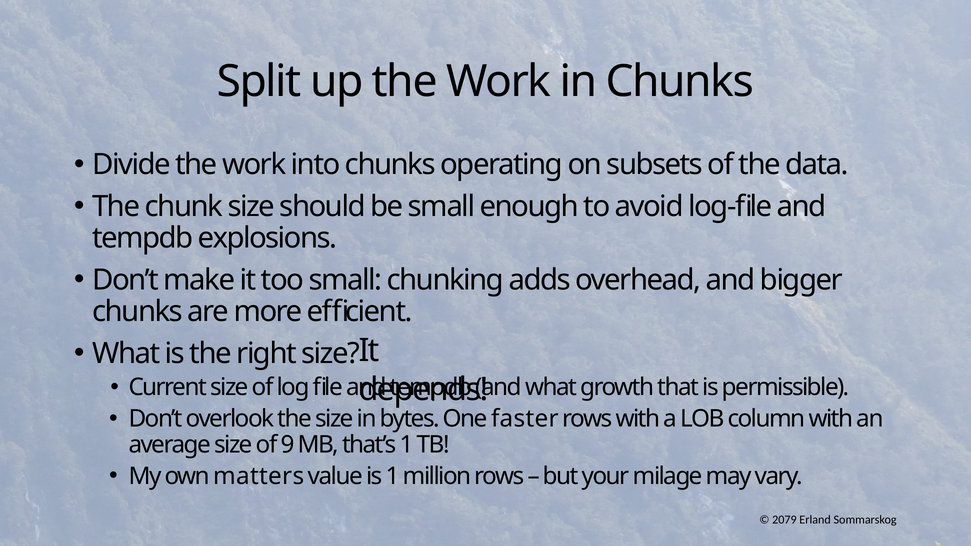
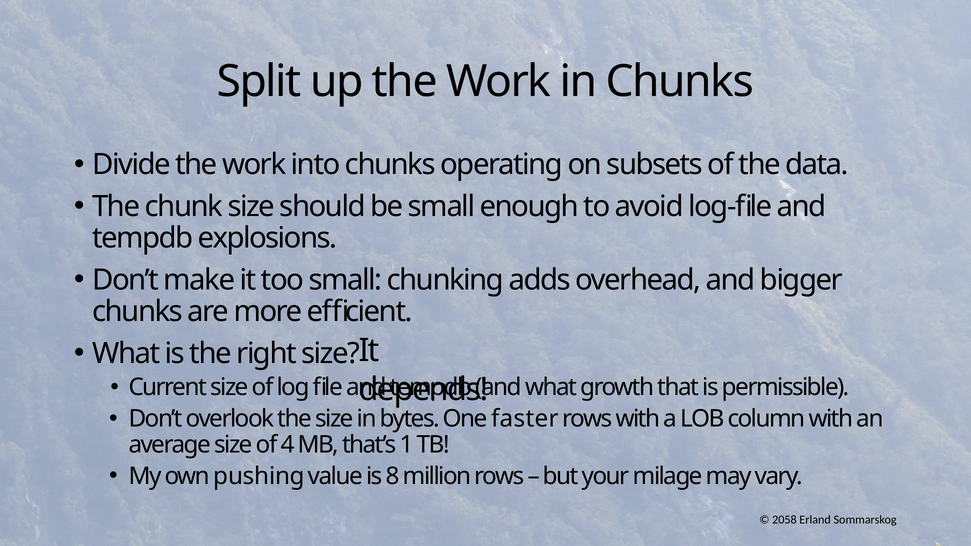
9: 9 -> 4
matters: matters -> pushing
is 1: 1 -> 8
2079: 2079 -> 2058
